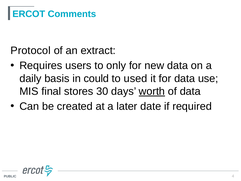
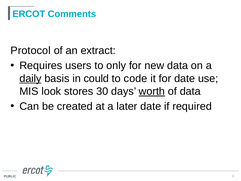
daily underline: none -> present
used: used -> code
for data: data -> date
final: final -> look
